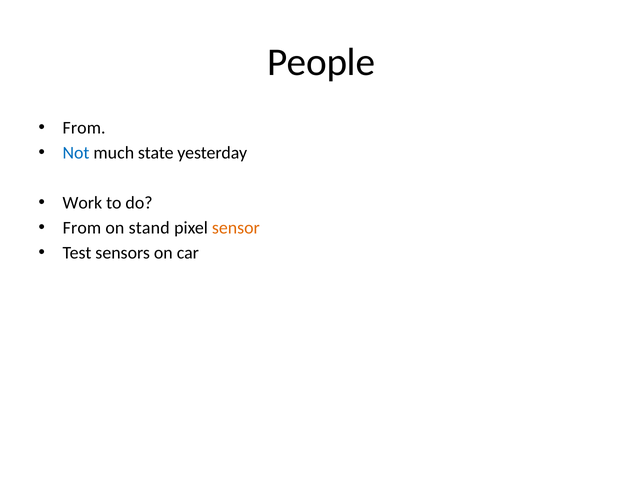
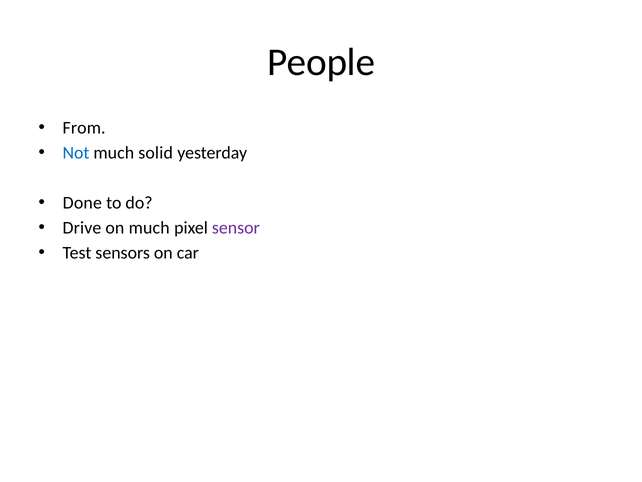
state: state -> solid
Work: Work -> Done
From at (82, 228): From -> Drive
on stand: stand -> much
sensor colour: orange -> purple
